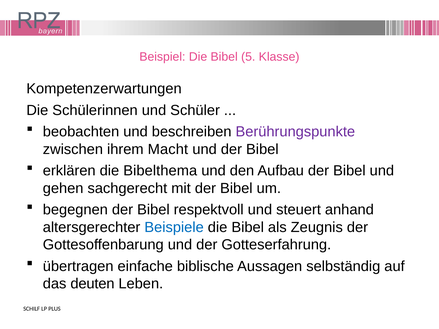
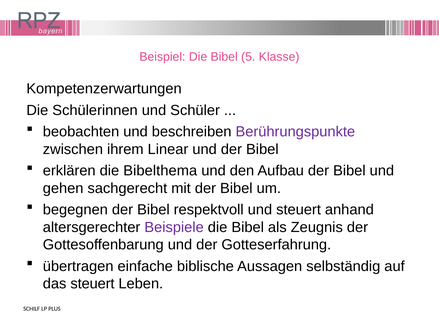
Macht: Macht -> Linear
Beispiele colour: blue -> purple
das deuten: deuten -> steuert
